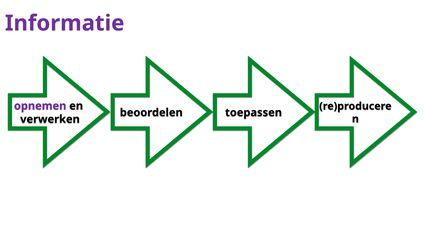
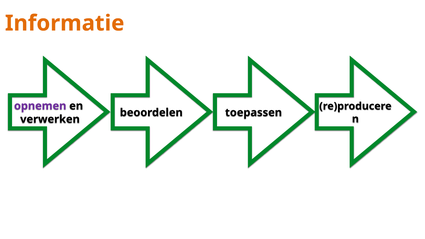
Informatie colour: purple -> orange
